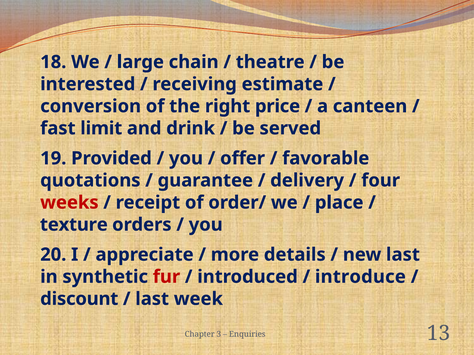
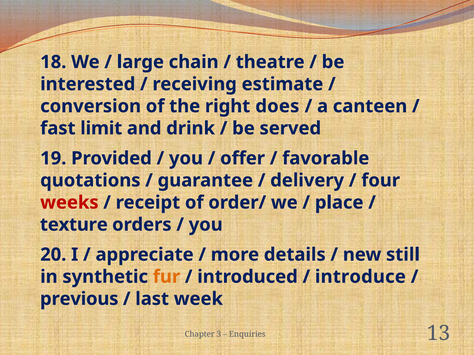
price: price -> does
new last: last -> still
fur colour: red -> orange
discount: discount -> previous
